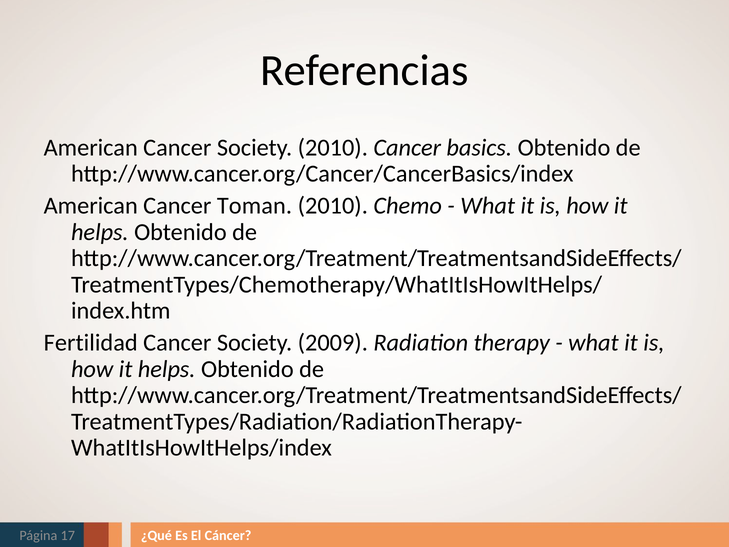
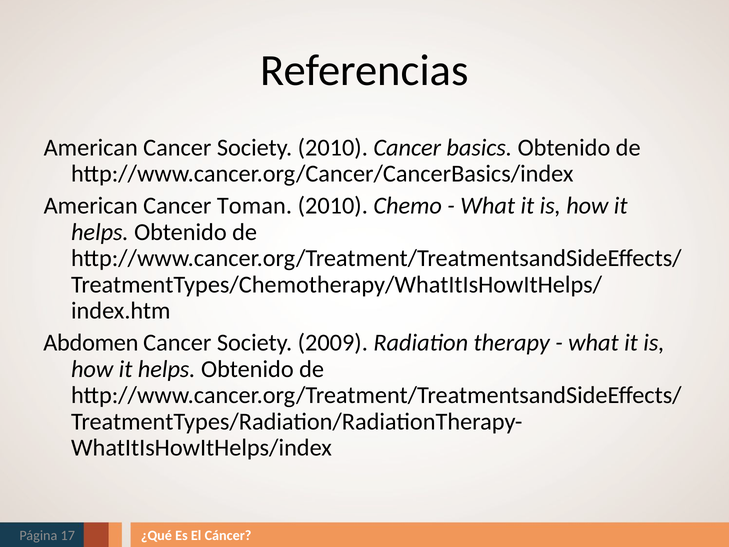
Fertilidad: Fertilidad -> Abdomen
